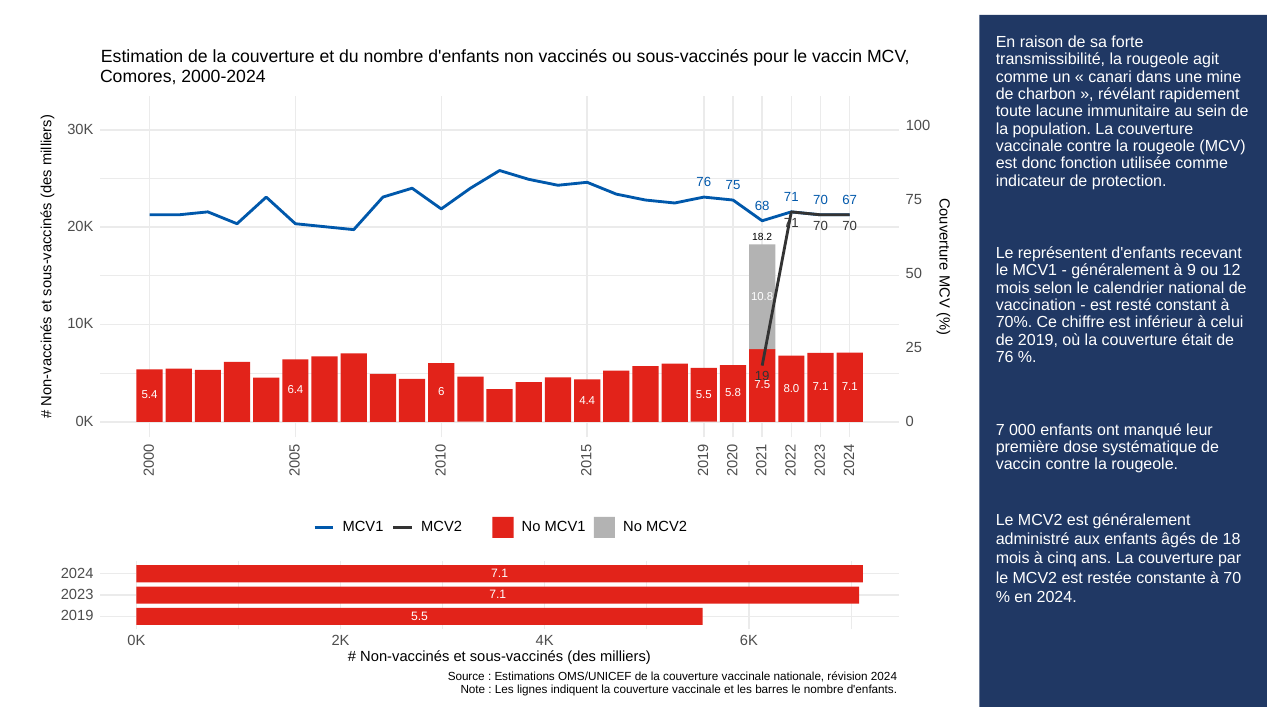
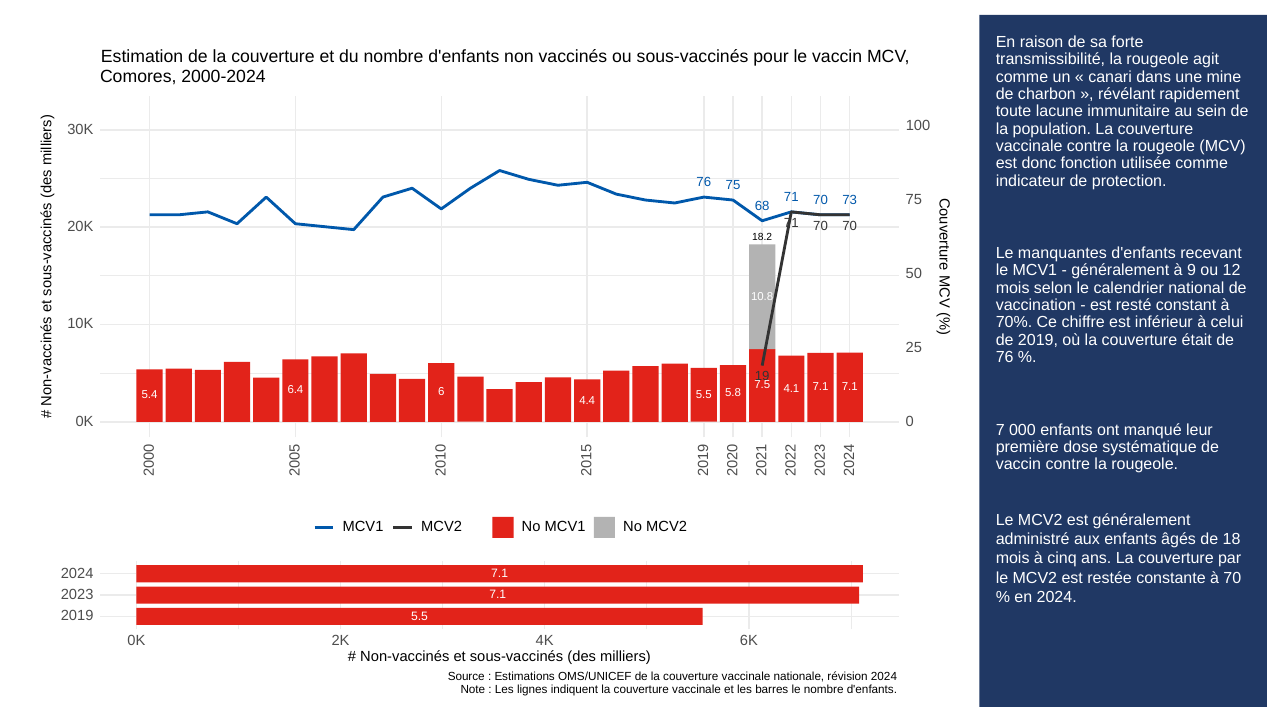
67: 67 -> 73
représentent: représentent -> manquantes
8.0: 8.0 -> 4.1
